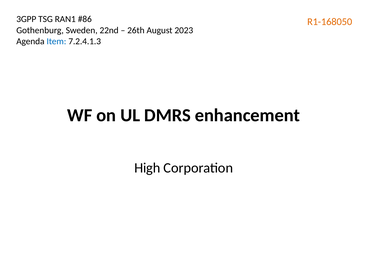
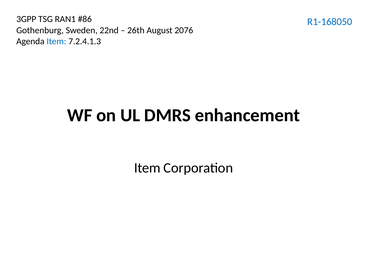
R1-168050 colour: orange -> blue
2023: 2023 -> 2076
High at (147, 168): High -> Item
